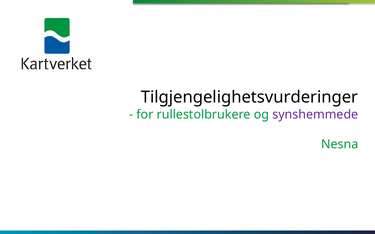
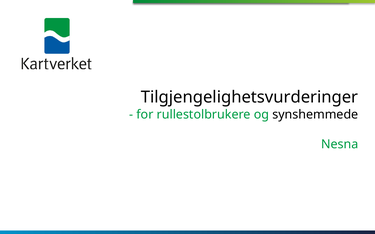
synshemmede colour: purple -> black
